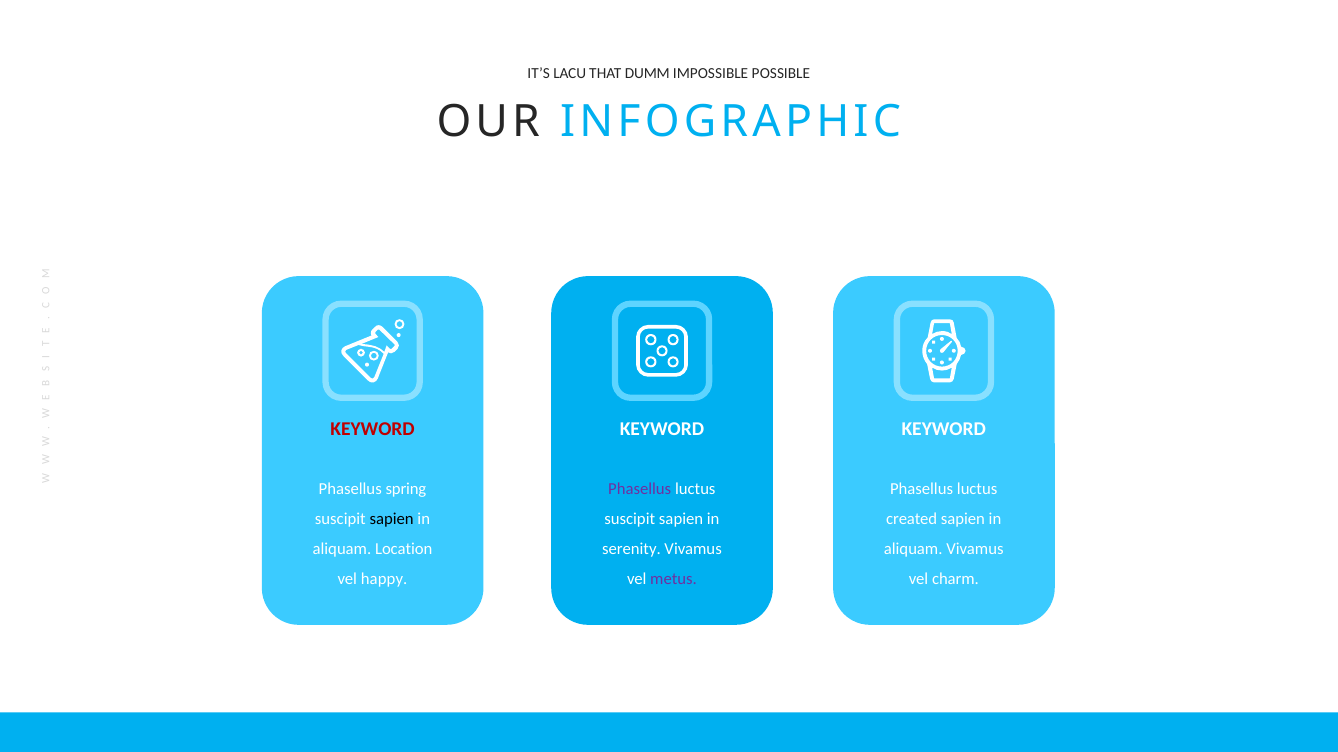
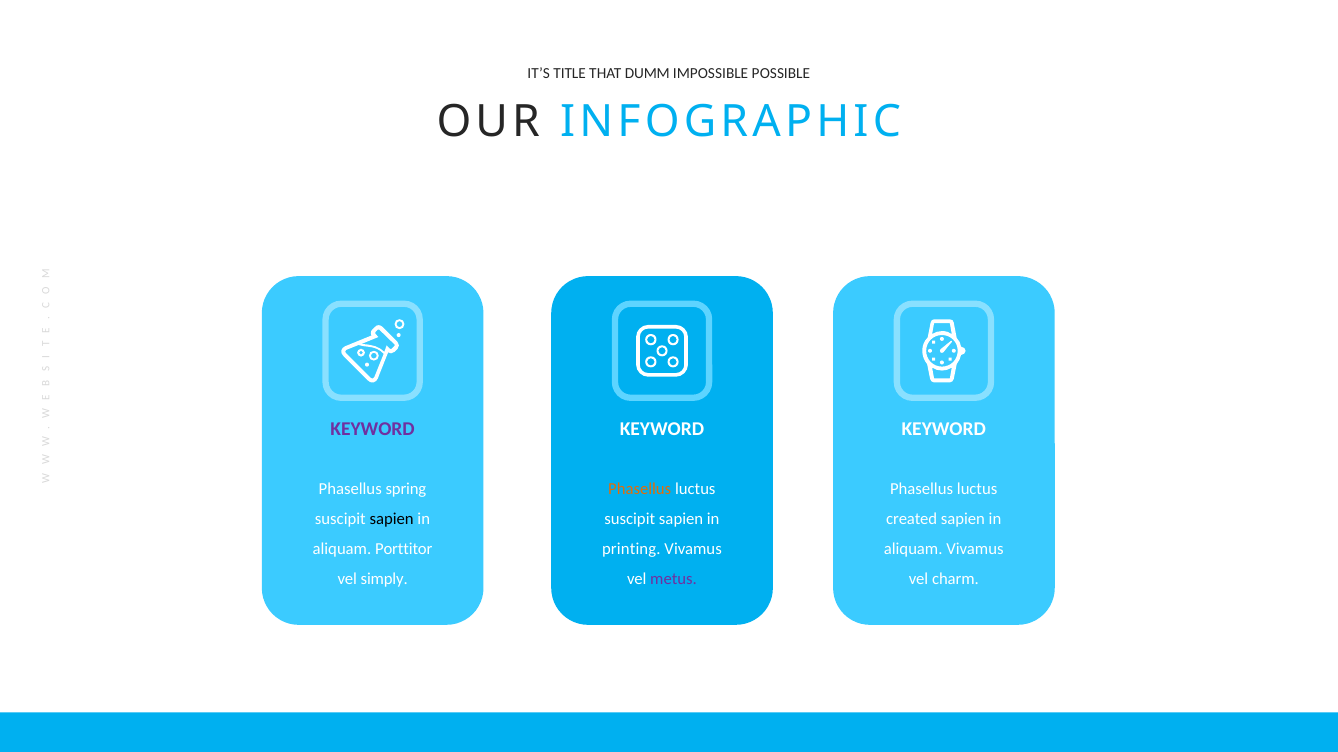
LACU: LACU -> TITLE
KEYWORD at (373, 430) colour: red -> purple
Phasellus at (640, 489) colour: purple -> orange
Location: Location -> Porttitor
serenity: serenity -> printing
happy: happy -> simply
